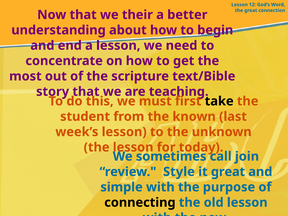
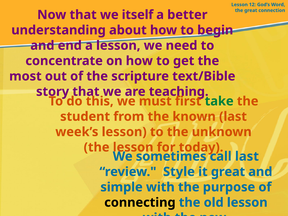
their: their -> itself
take colour: black -> green
call join: join -> last
